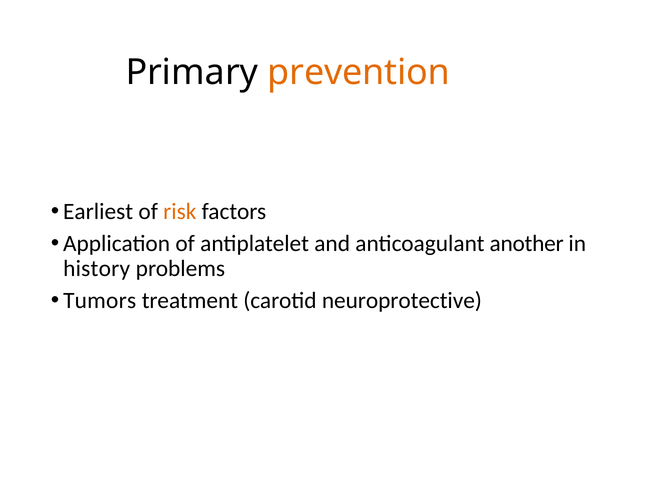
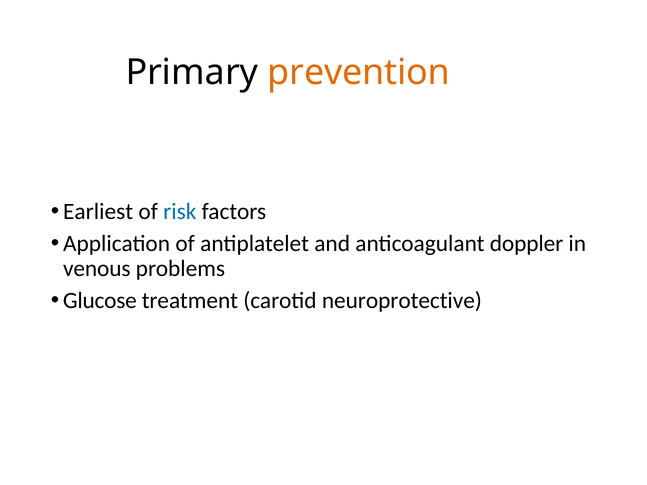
risk colour: orange -> blue
another: another -> doppler
history: history -> venous
Tumors: Tumors -> Glucose
